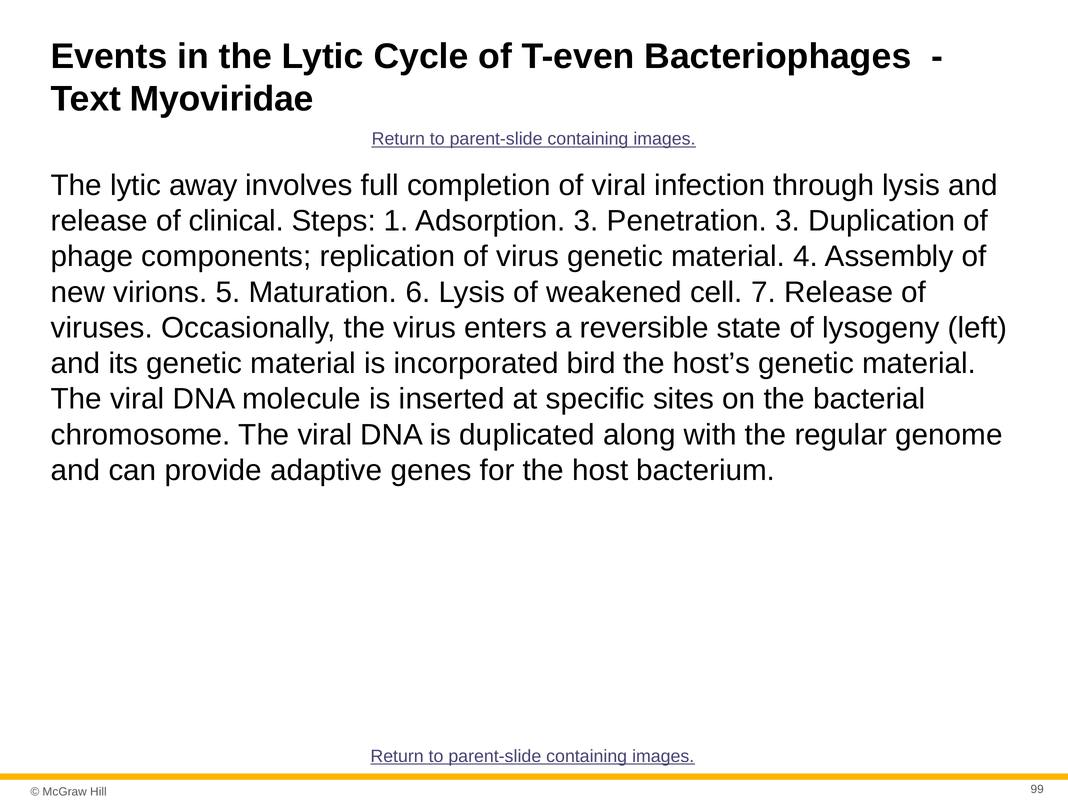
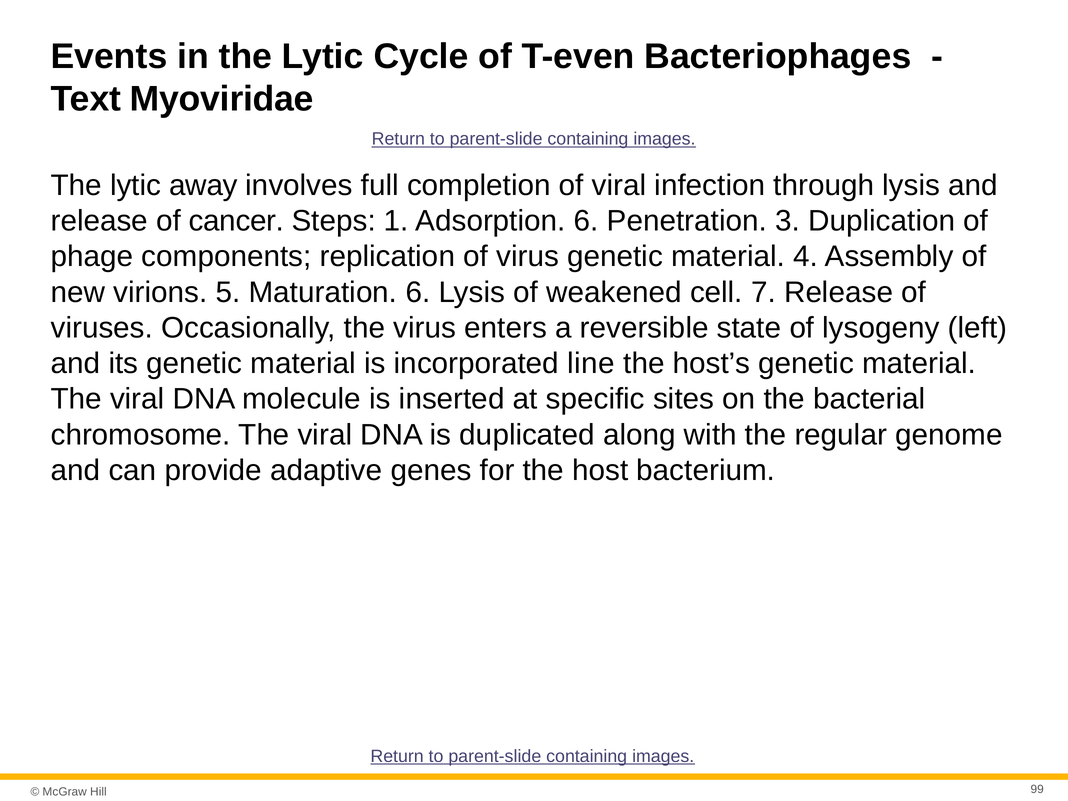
clinical: clinical -> cancer
Adsorption 3: 3 -> 6
bird: bird -> line
